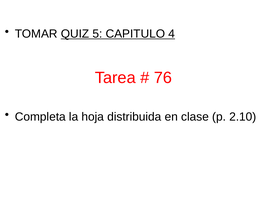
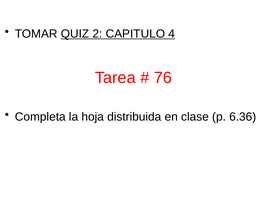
5: 5 -> 2
2.10: 2.10 -> 6.36
